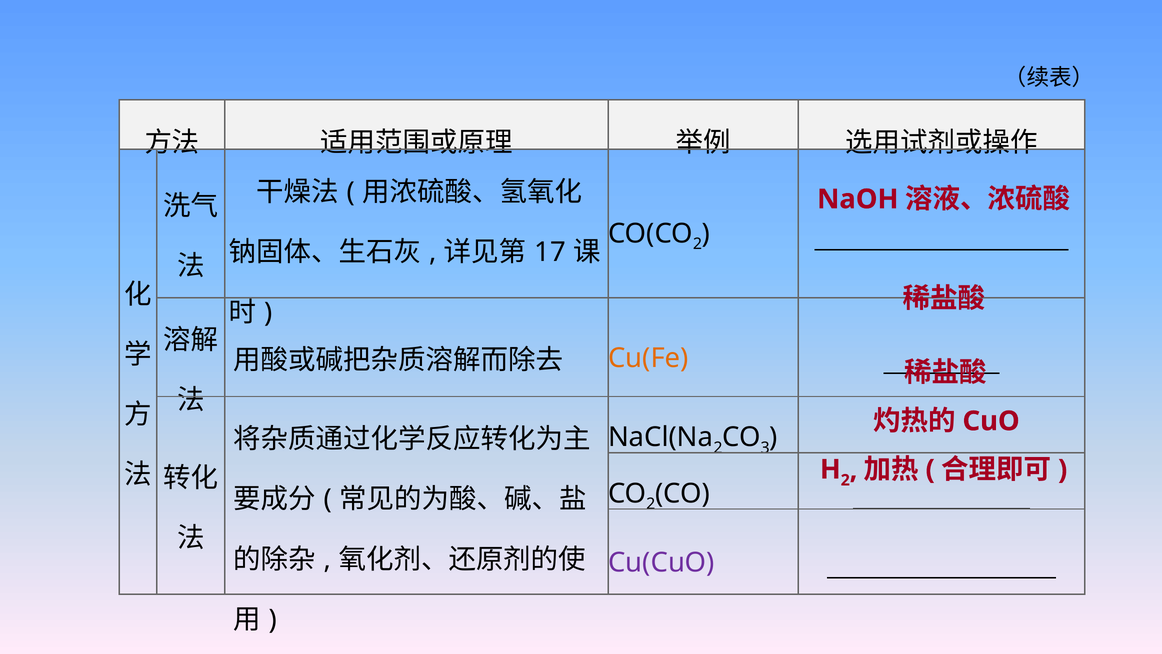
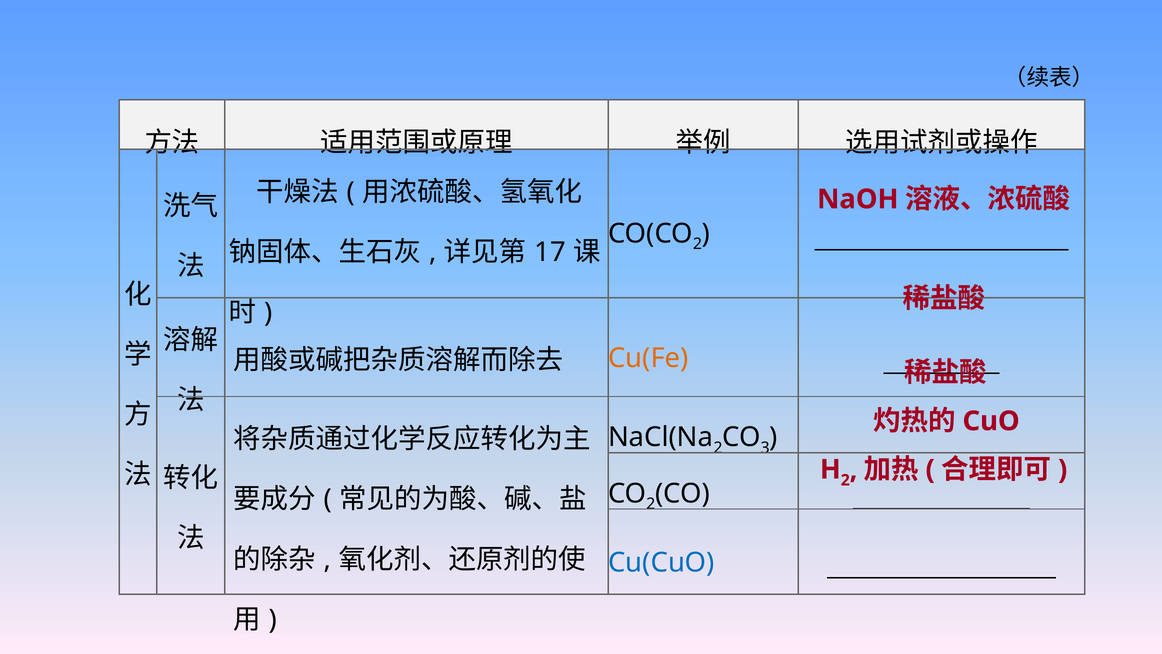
Cu(CuO colour: purple -> blue
